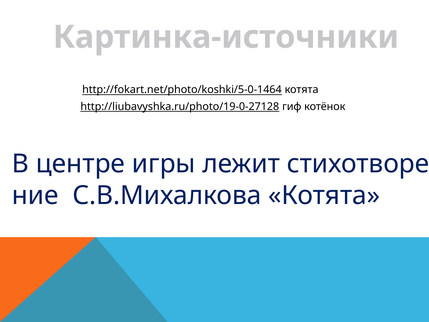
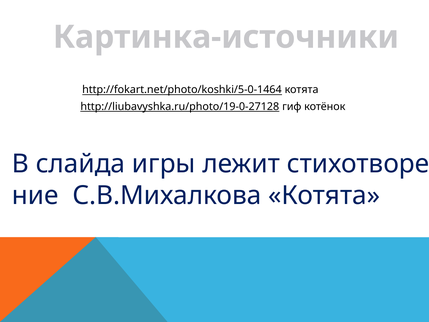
центре: центре -> слайда
